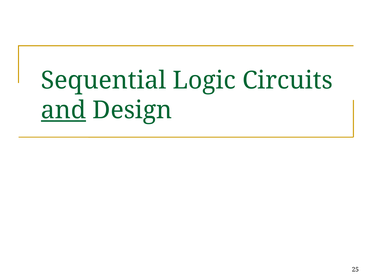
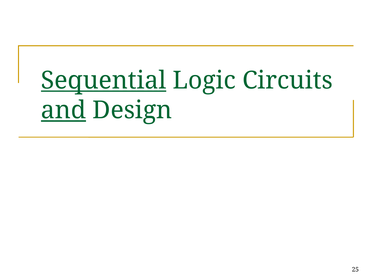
Sequential underline: none -> present
